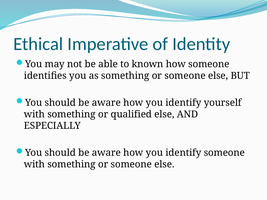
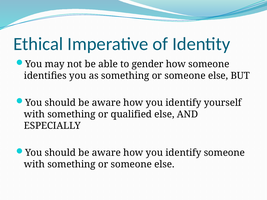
known: known -> gender
